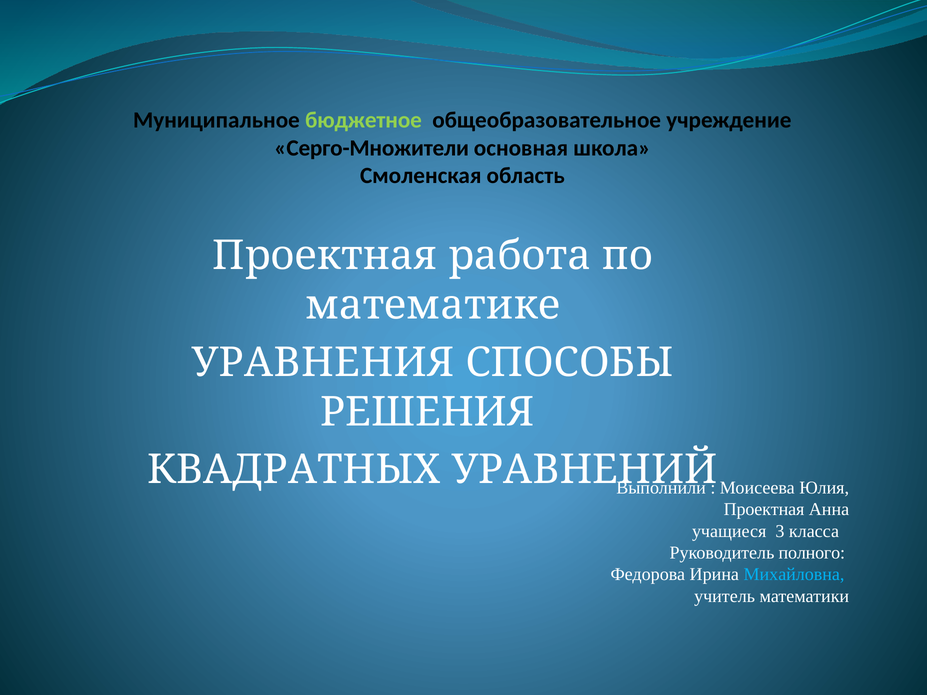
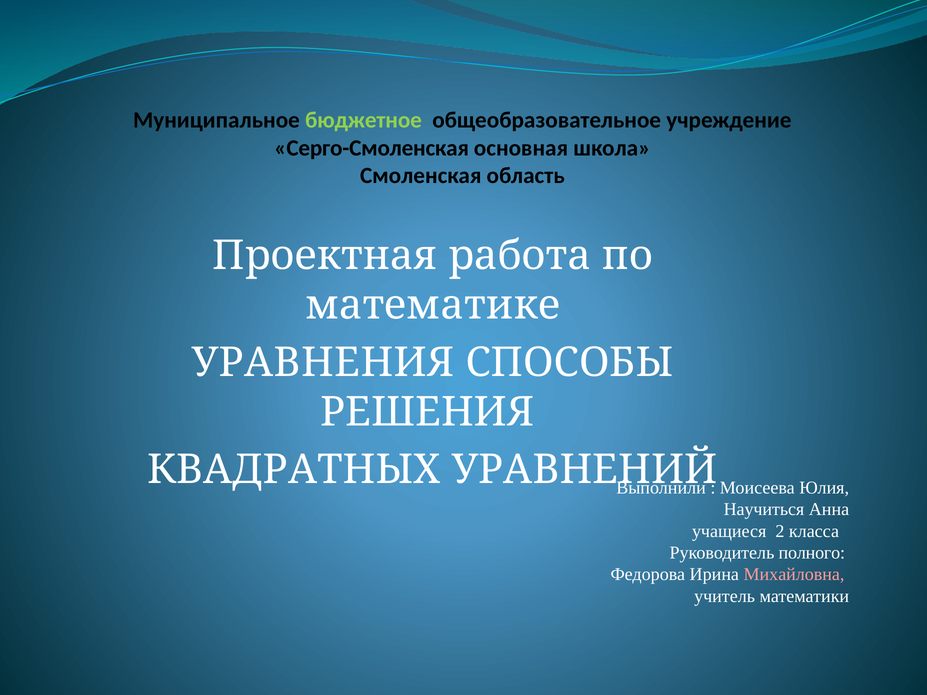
Серго-Множители: Серго-Множители -> Серго-Смоленская
Проектная at (764, 510): Проектная -> Научиться
3: 3 -> 2
Михайловна colour: light blue -> pink
